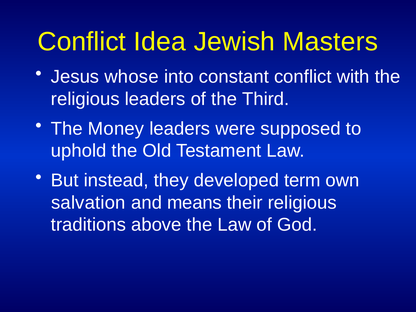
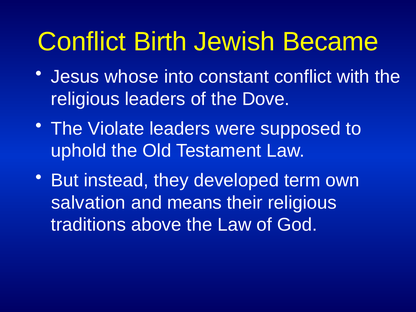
Idea: Idea -> Birth
Masters: Masters -> Became
Third: Third -> Dove
Money: Money -> Violate
